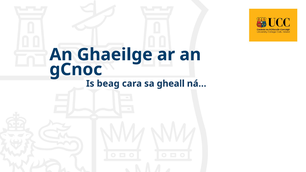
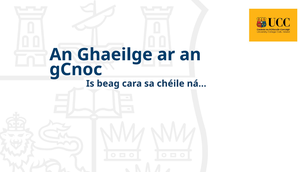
gheall: gheall -> chéile
